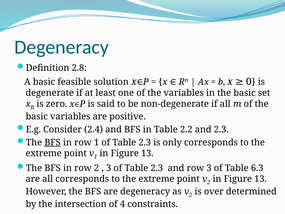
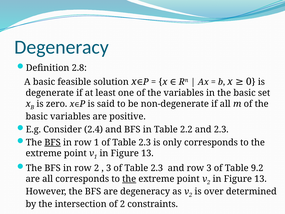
6.3: 6.3 -> 9.2
the at (129, 179) underline: none -> present
of 4: 4 -> 2
